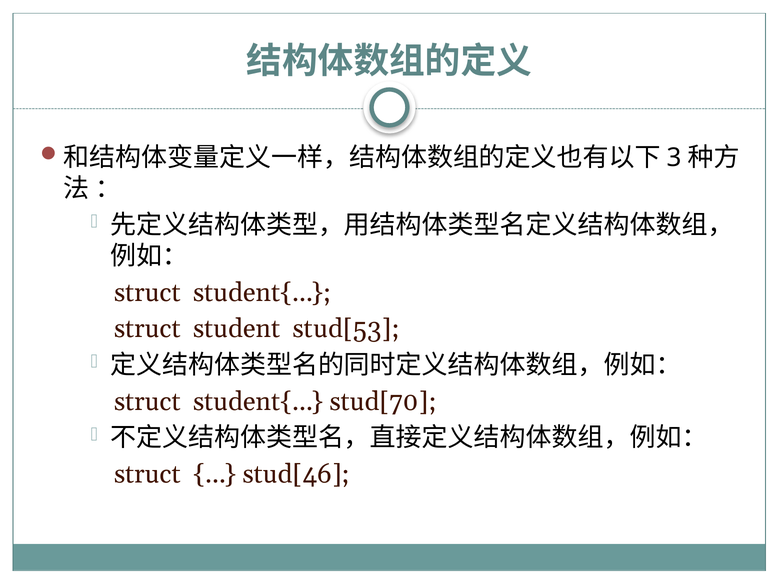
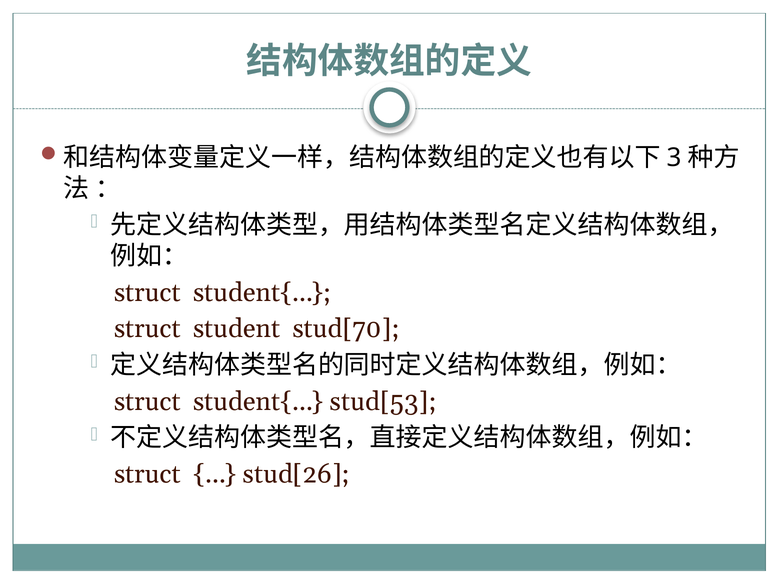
stud[53: stud[53 -> stud[70
stud[70: stud[70 -> stud[53
stud[46: stud[46 -> stud[26
